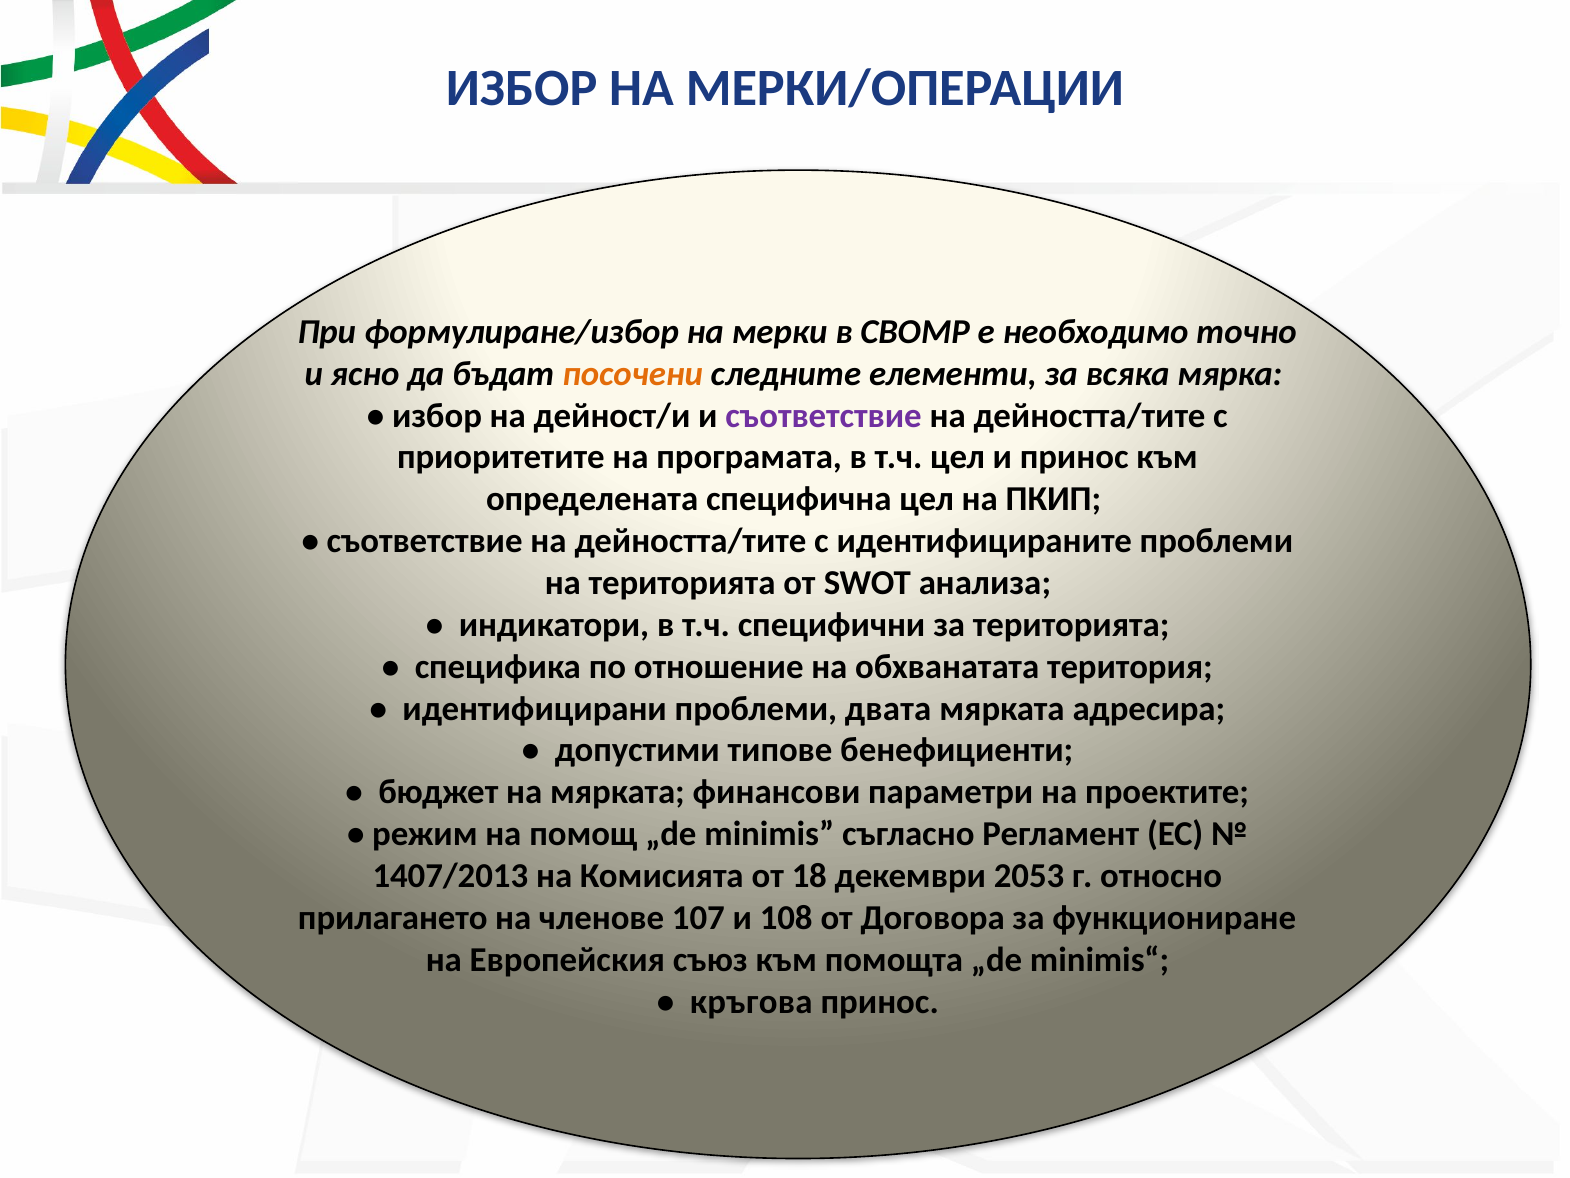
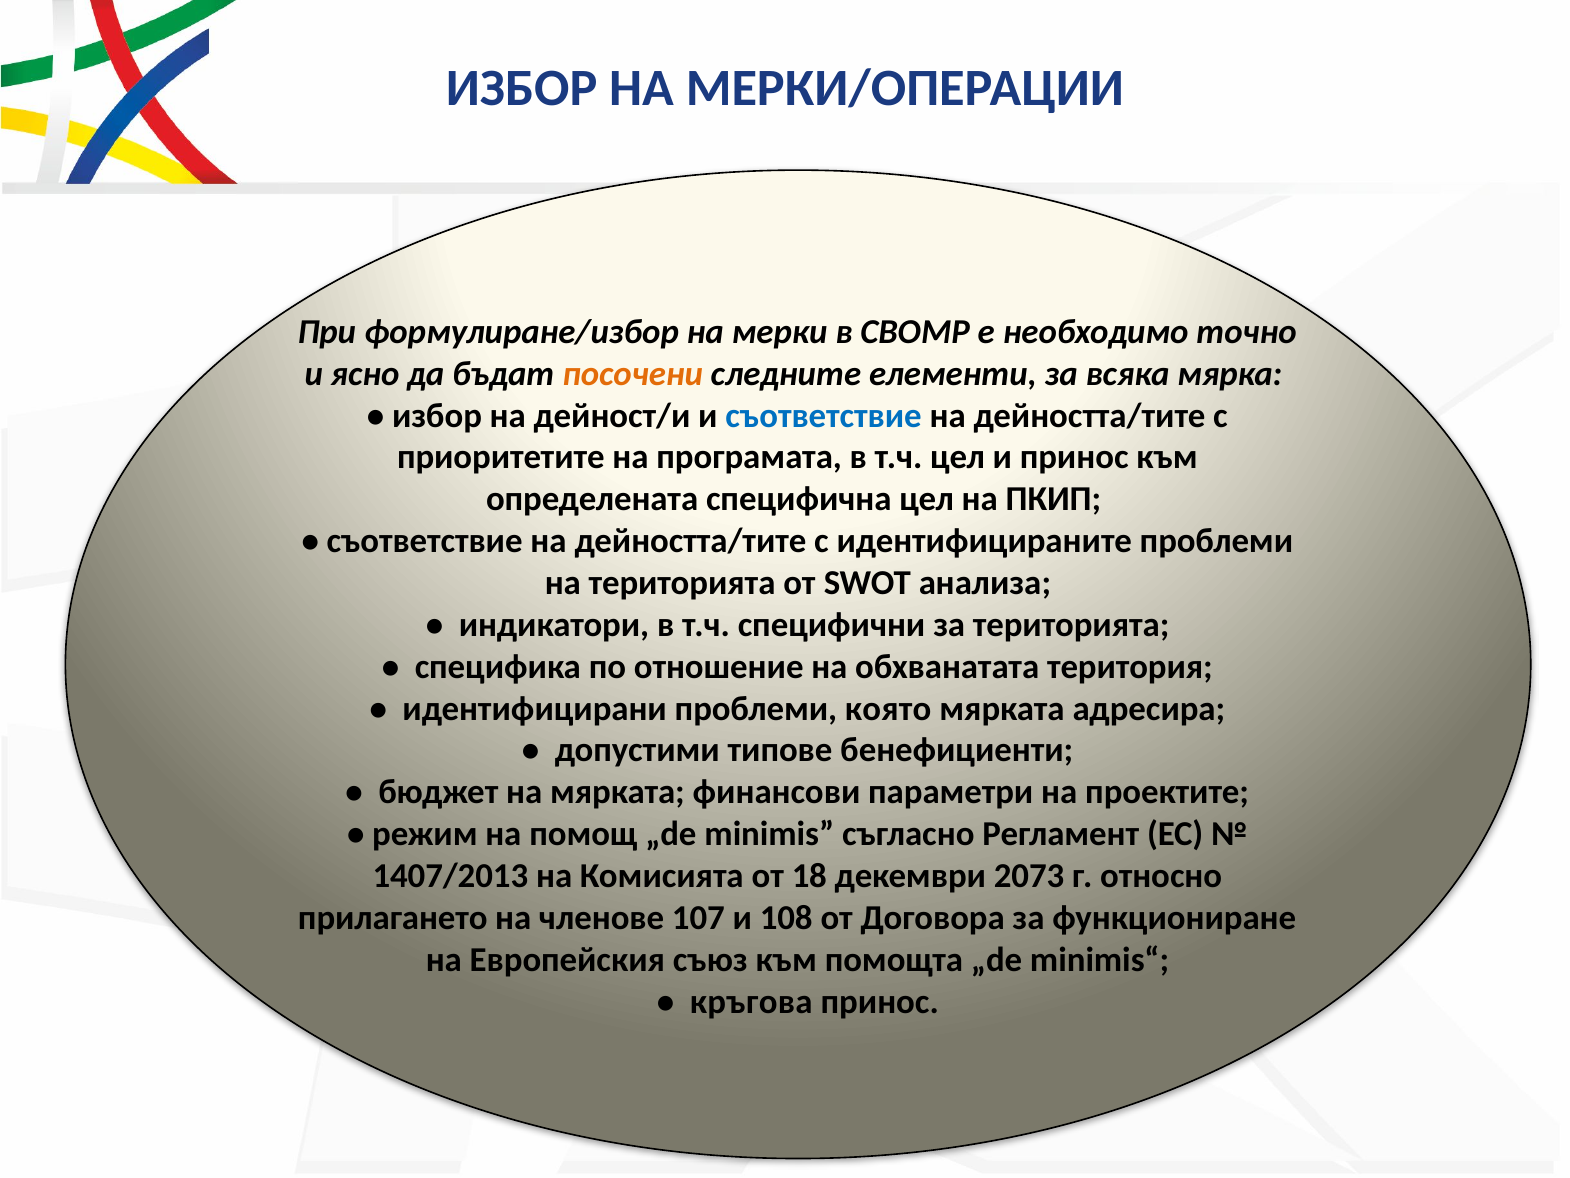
съответствие at (824, 415) colour: purple -> blue
двата: двата -> която
2053: 2053 -> 2073
